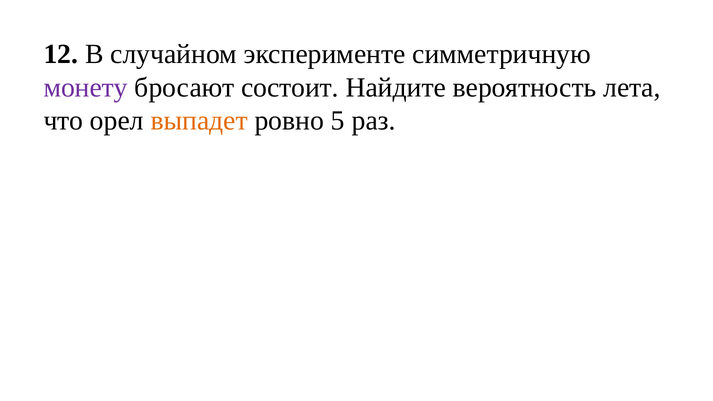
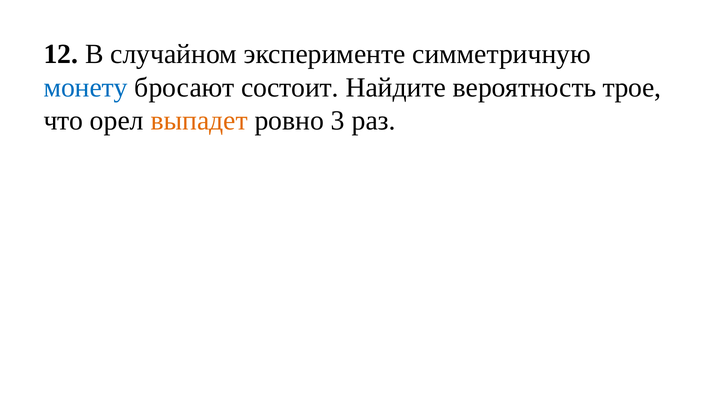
монету colour: purple -> blue
лета: лета -> трое
5: 5 -> 3
